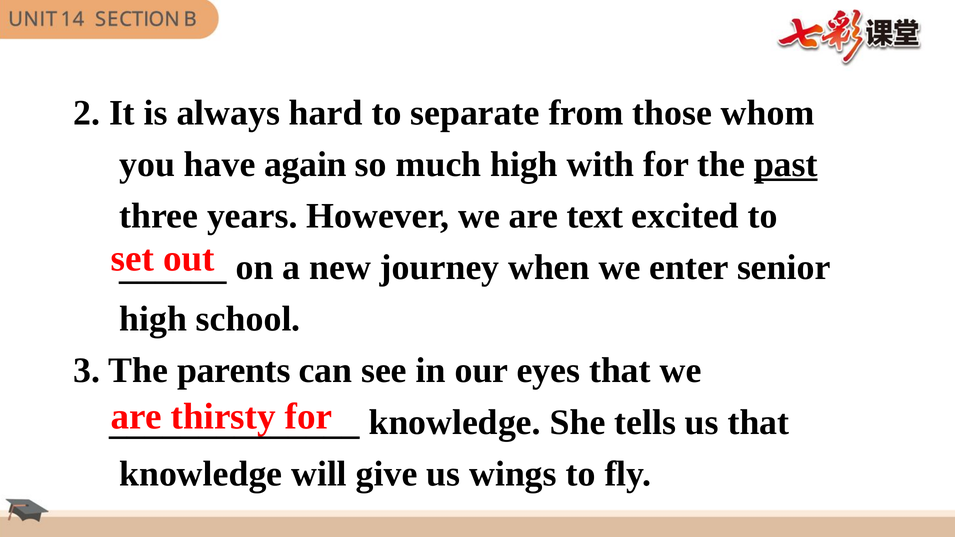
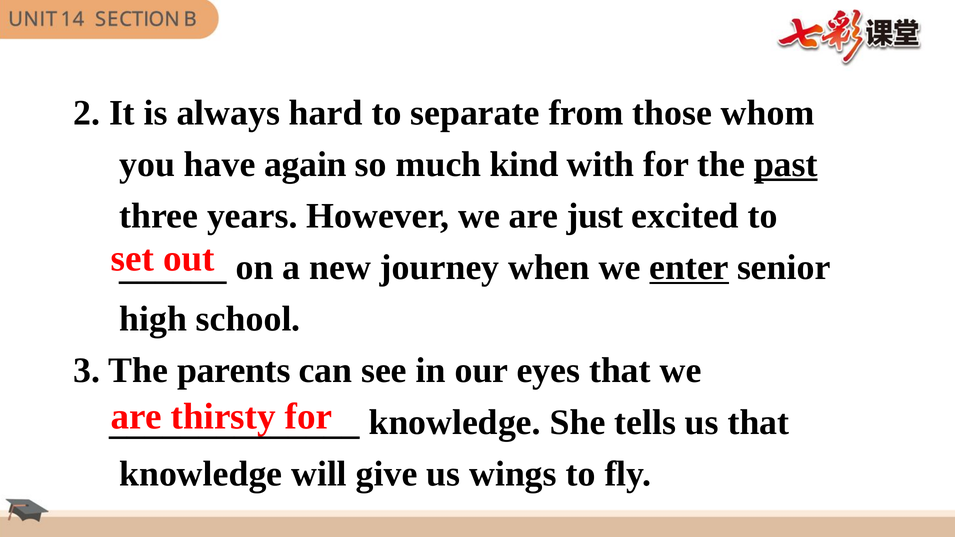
much high: high -> kind
text: text -> just
enter underline: none -> present
